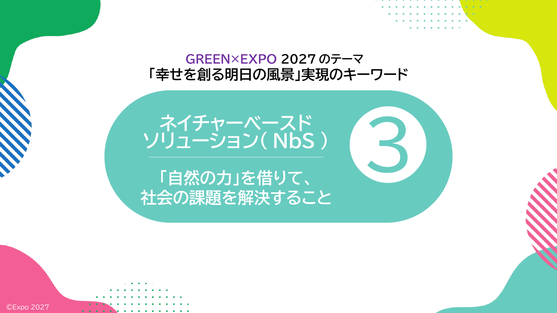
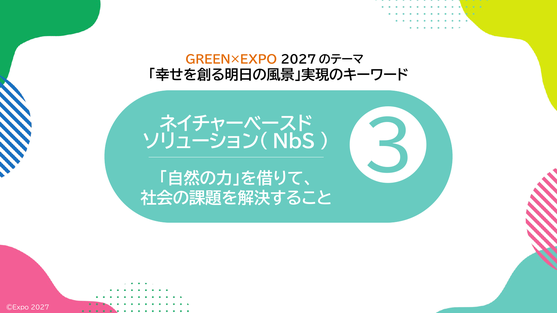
GREEN×EXPO colour: purple -> orange
